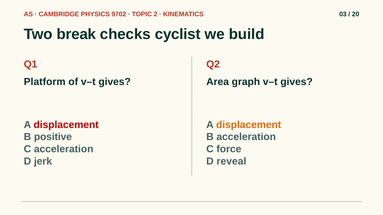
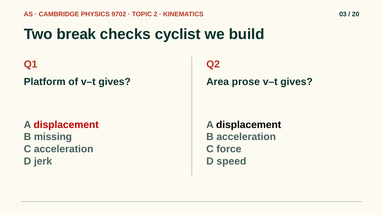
graph: graph -> prose
displacement at (249, 125) colour: orange -> black
positive: positive -> missing
reveal: reveal -> speed
